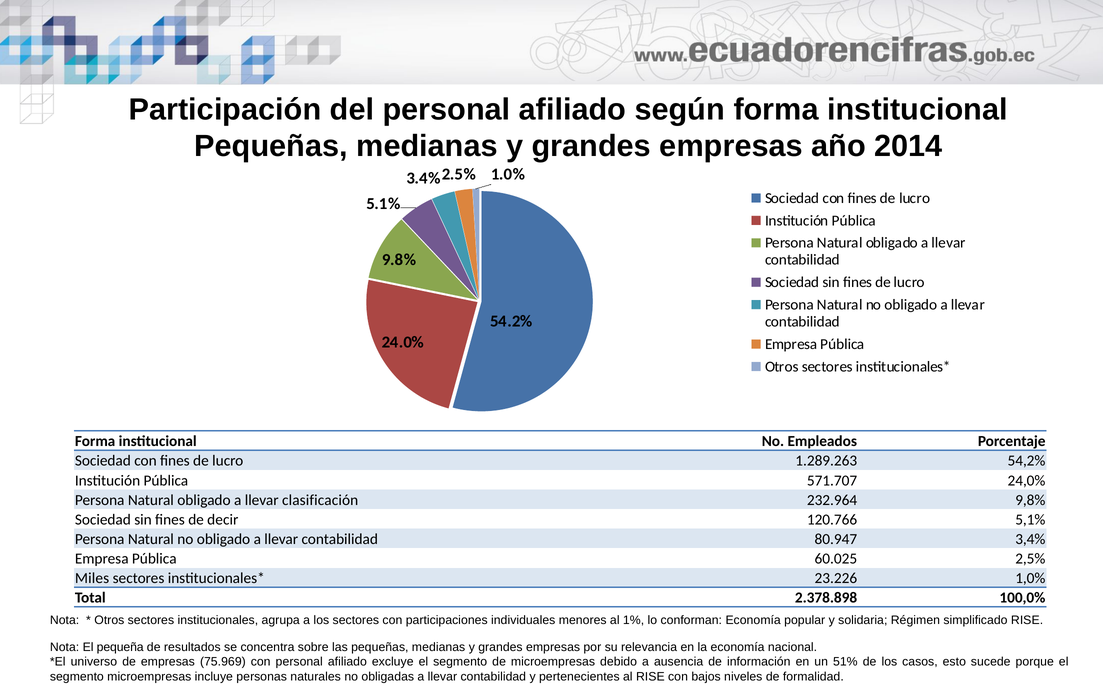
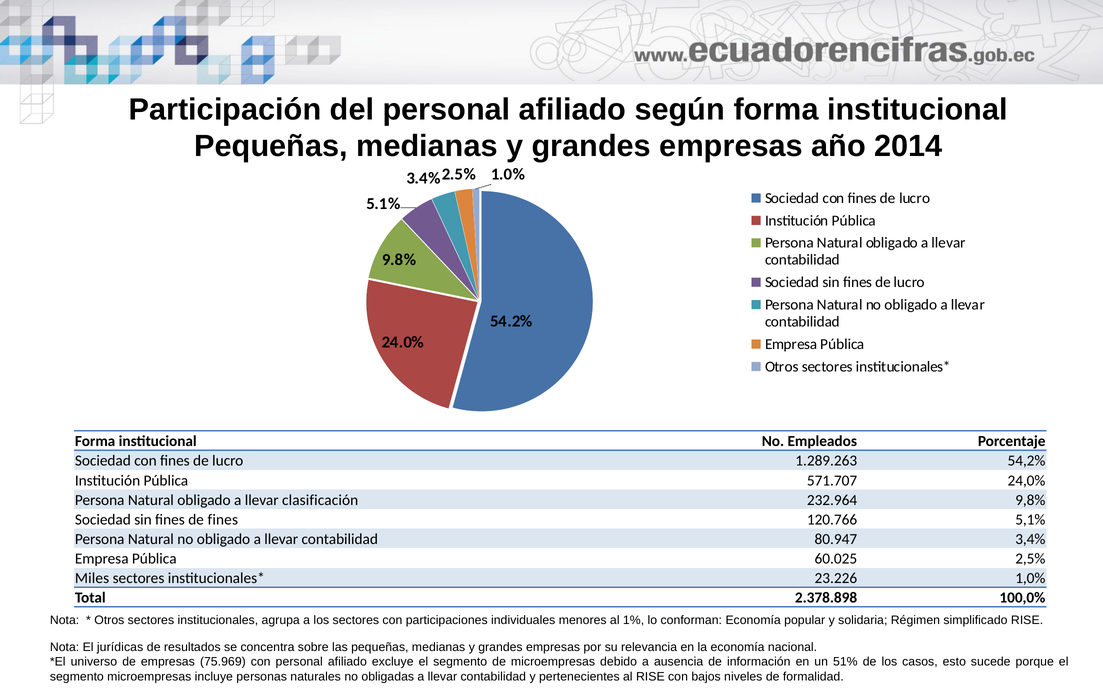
de decir: decir -> fines
pequeña: pequeña -> jurídicas
